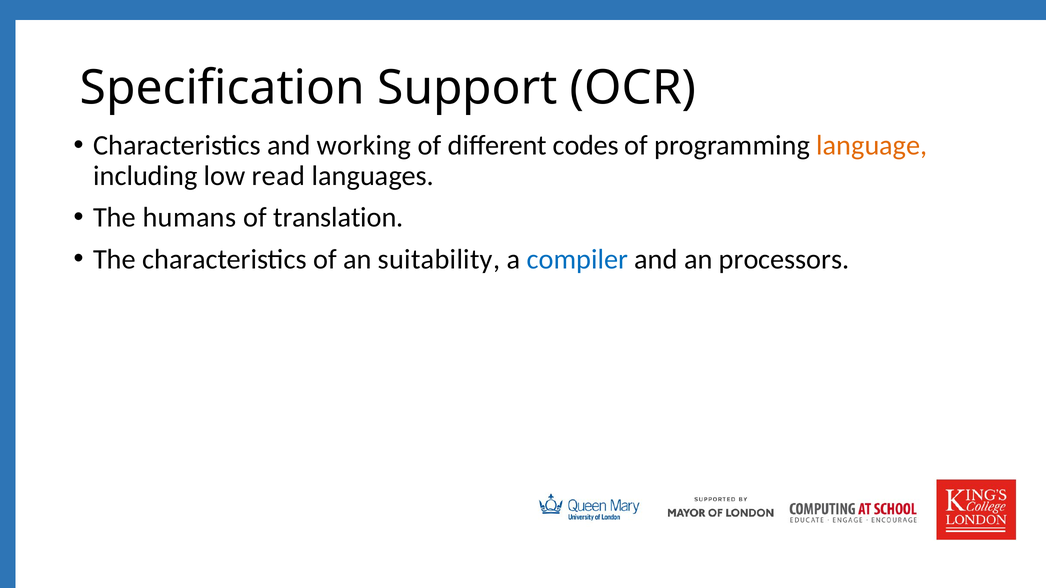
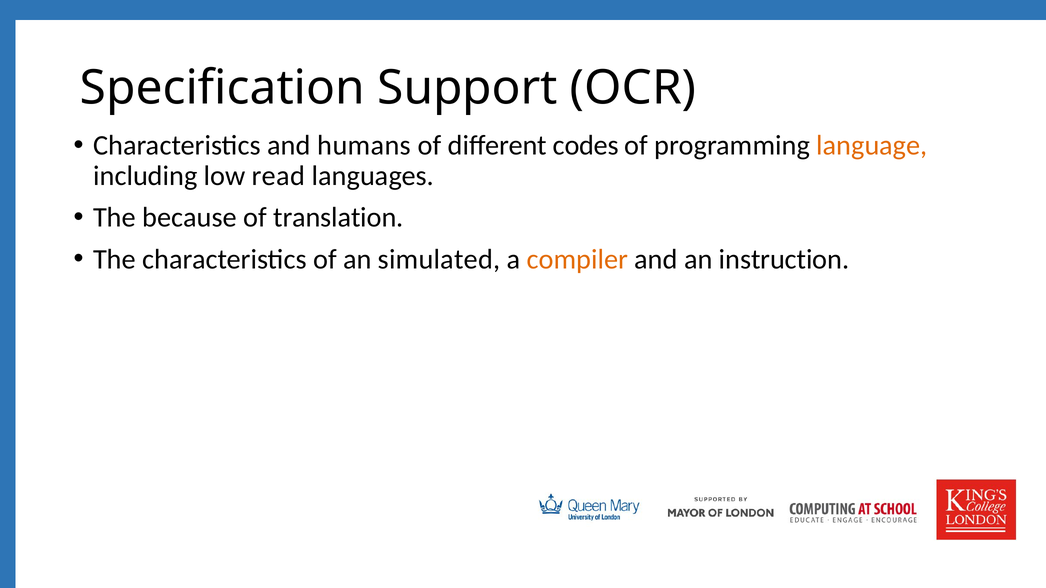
working: working -> humans
humans: humans -> because
suitability: suitability -> simulated
compiler colour: blue -> orange
processors: processors -> instruction
